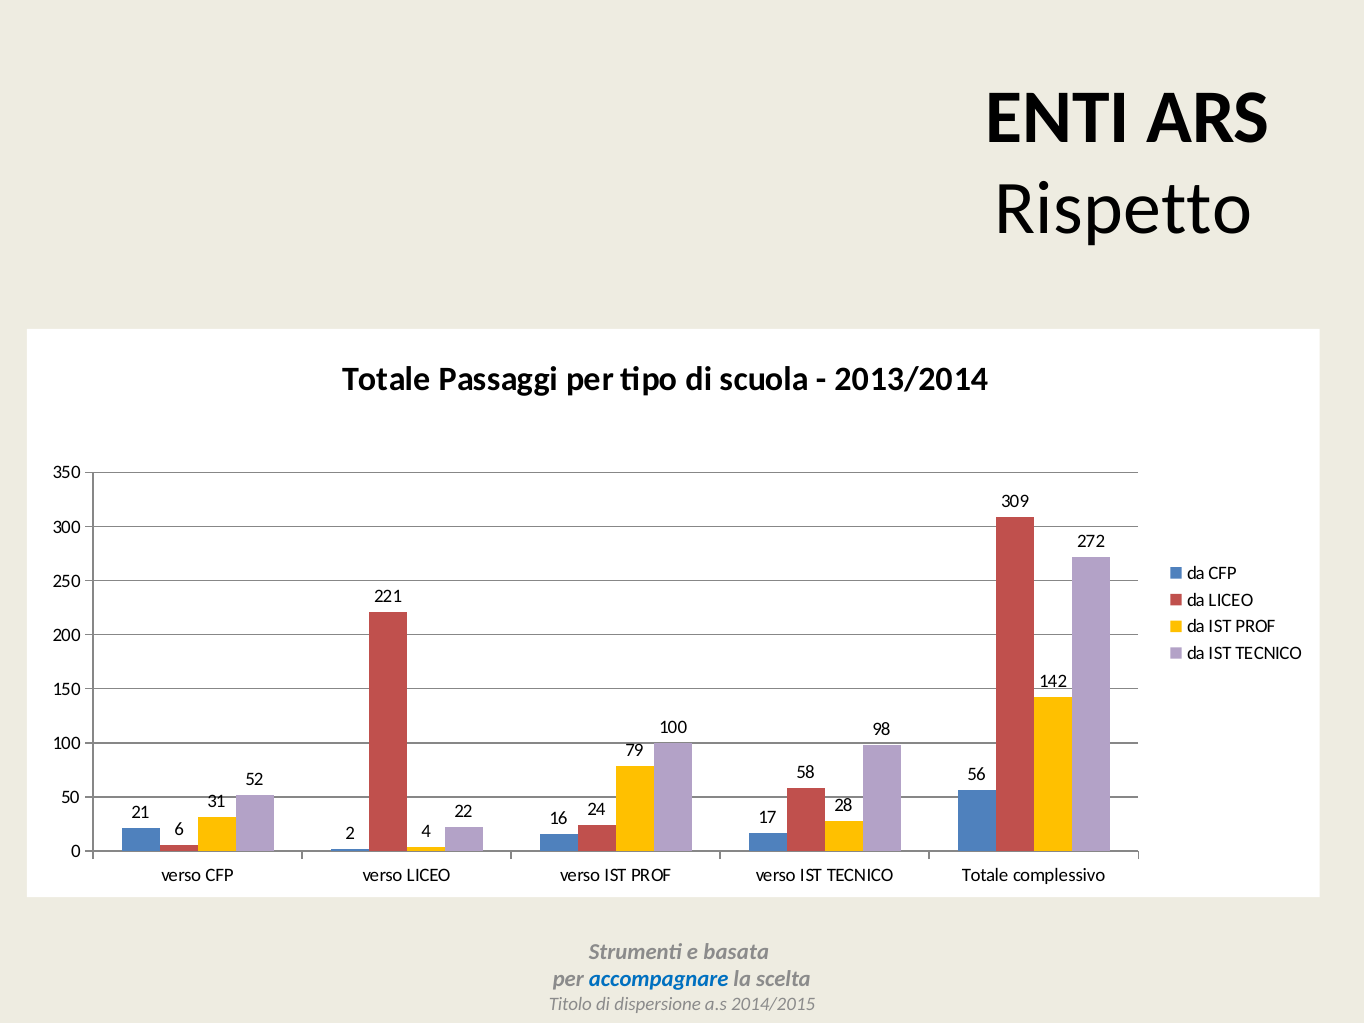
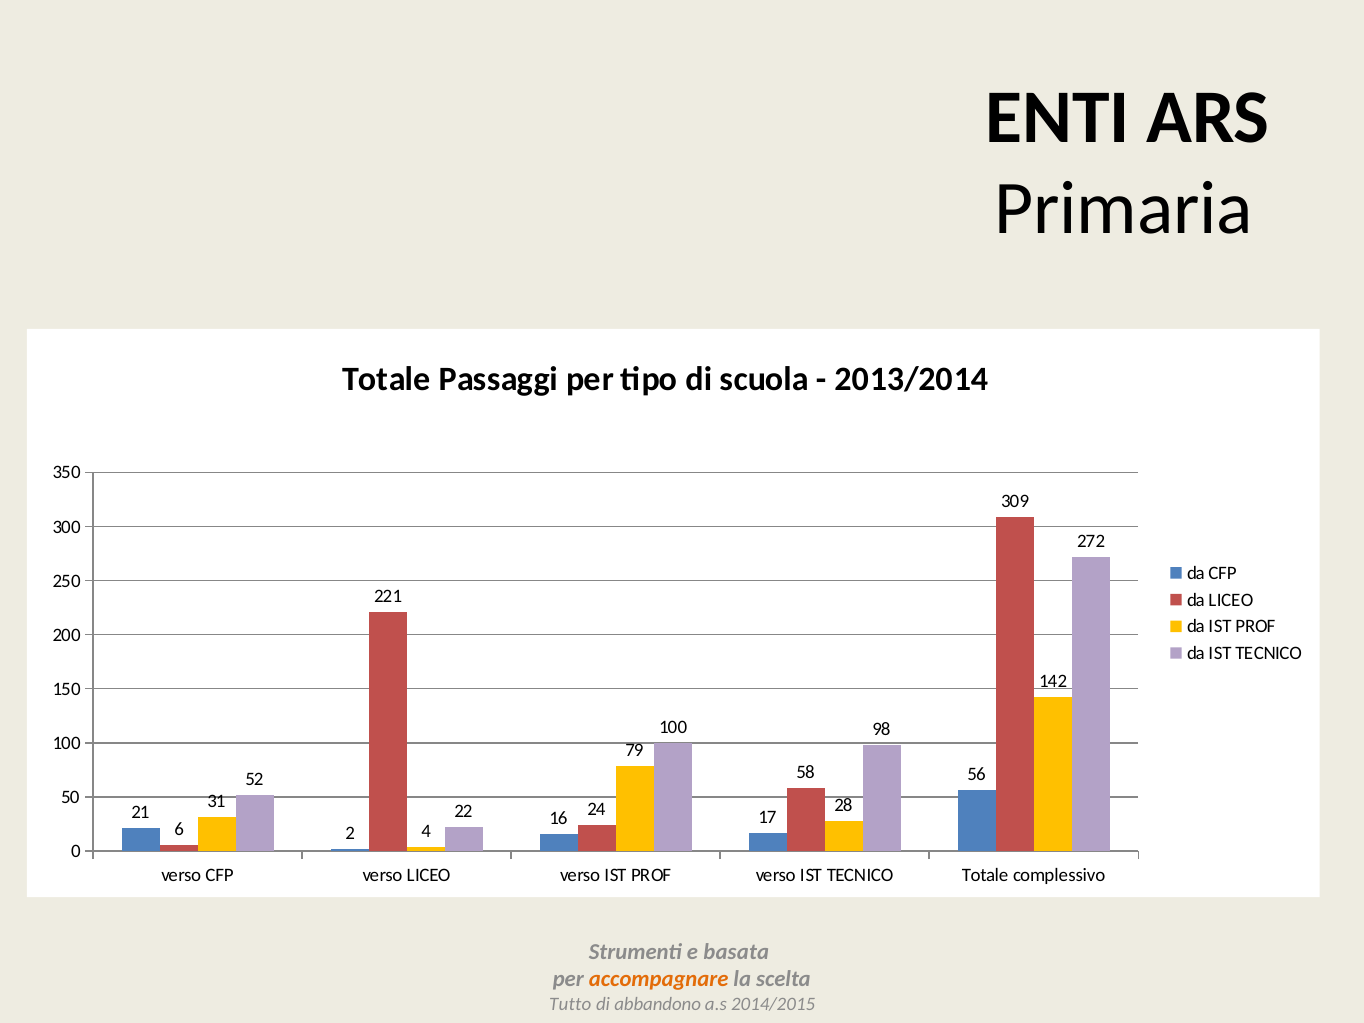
Rispetto: Rispetto -> Primaria
accompagnare colour: blue -> orange
Titolo: Titolo -> Tutto
dispersione: dispersione -> abbandono
